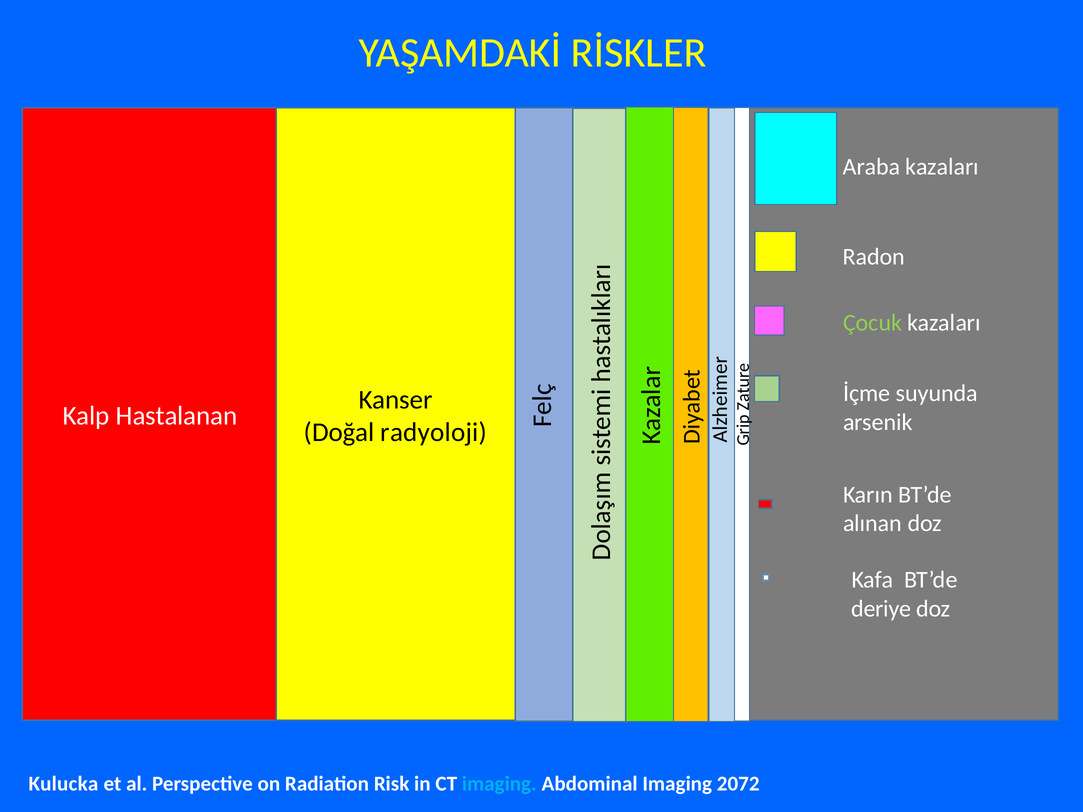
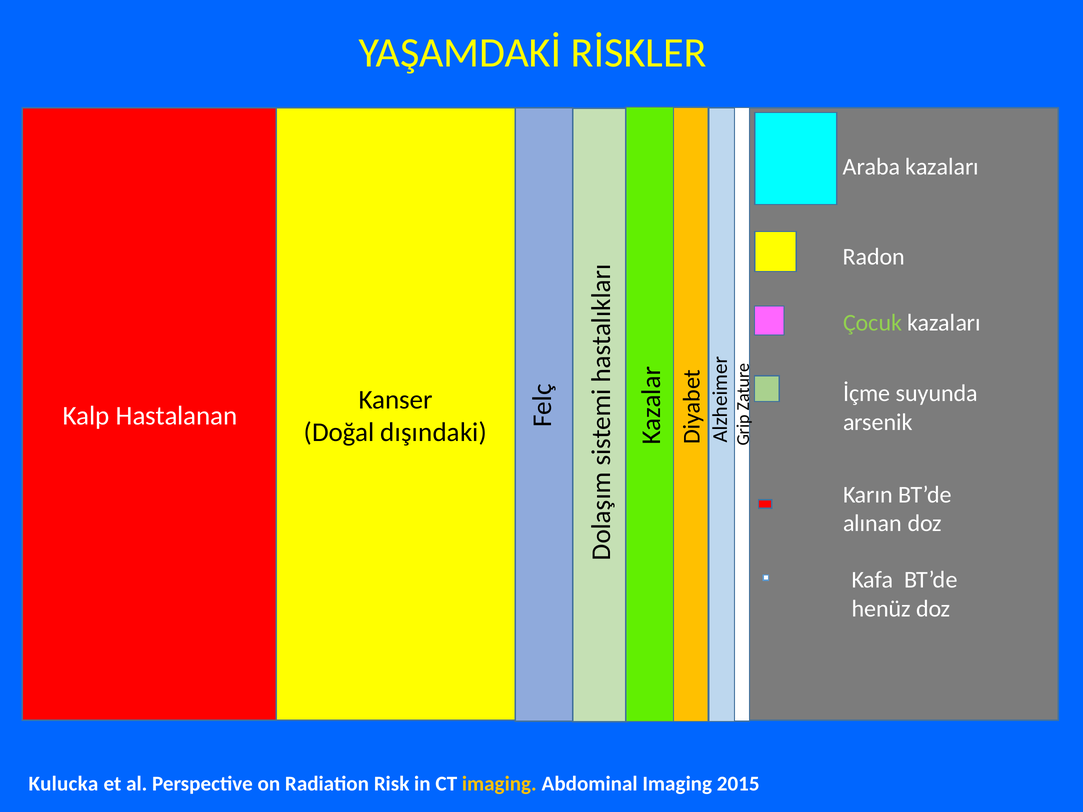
radyoloji: radyoloji -> dışındaki
deriye: deriye -> henüz
imaging at (499, 784) colour: light blue -> yellow
2072: 2072 -> 2015
